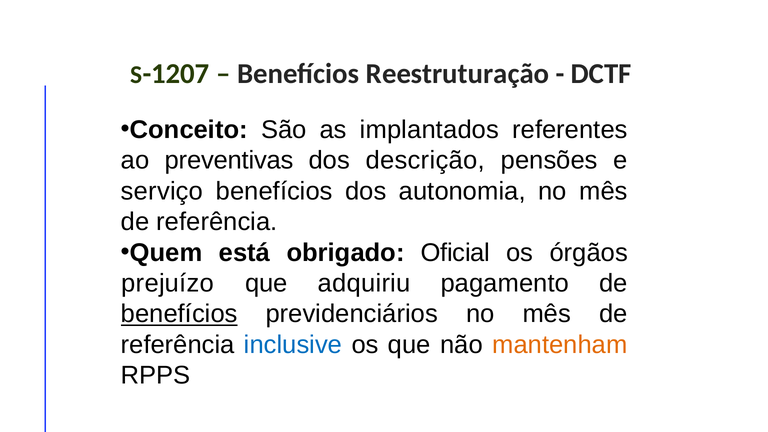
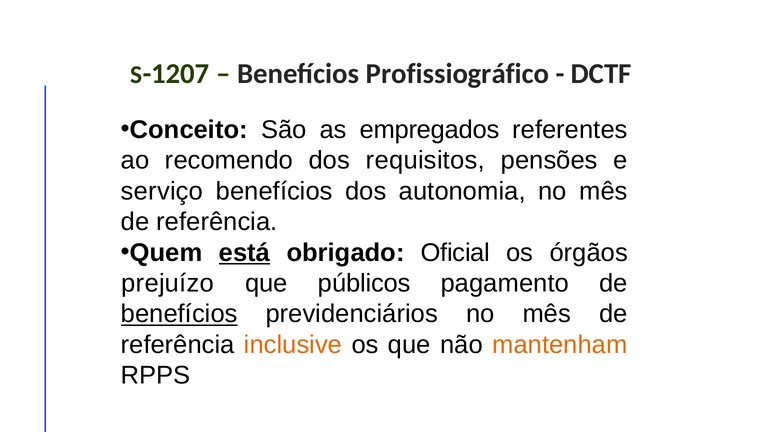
Reestruturação: Reestruturação -> Profissiográfico
implantados: implantados -> empregados
preventivas: preventivas -> recomendo
descrição: descrição -> requisitos
está underline: none -> present
adquiriu: adquiriu -> públicos
inclusive colour: blue -> orange
